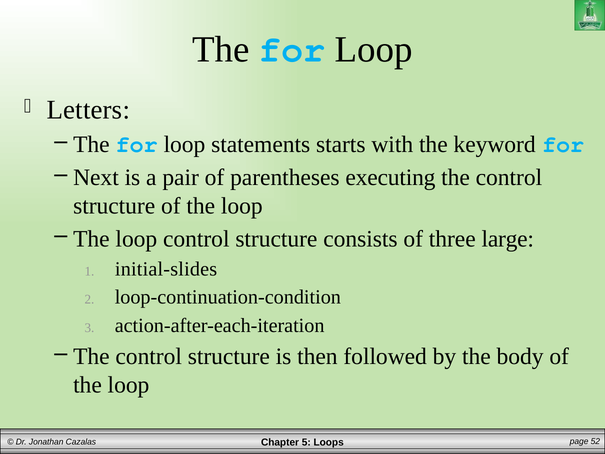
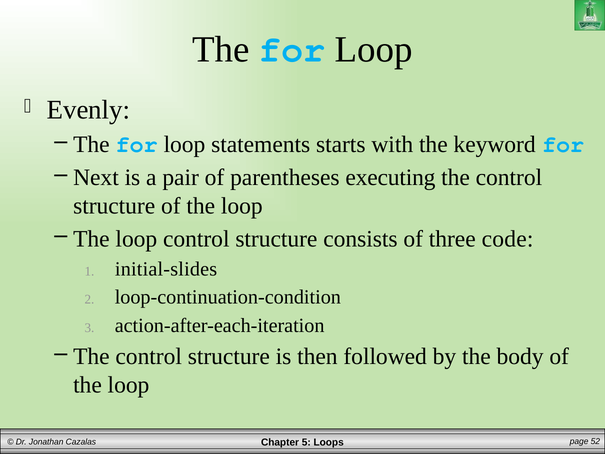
Letters: Letters -> Evenly
large: large -> code
